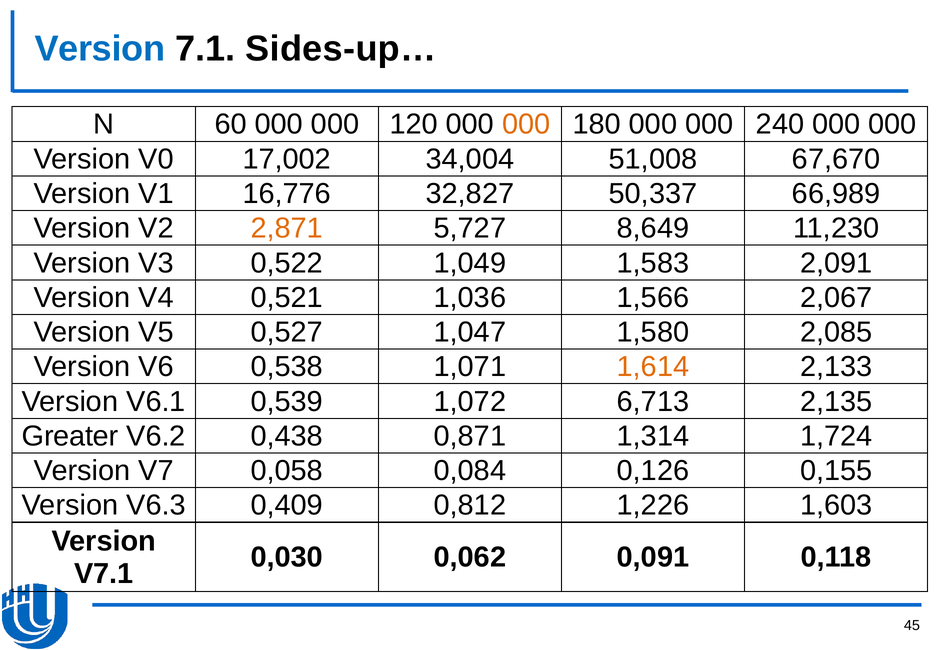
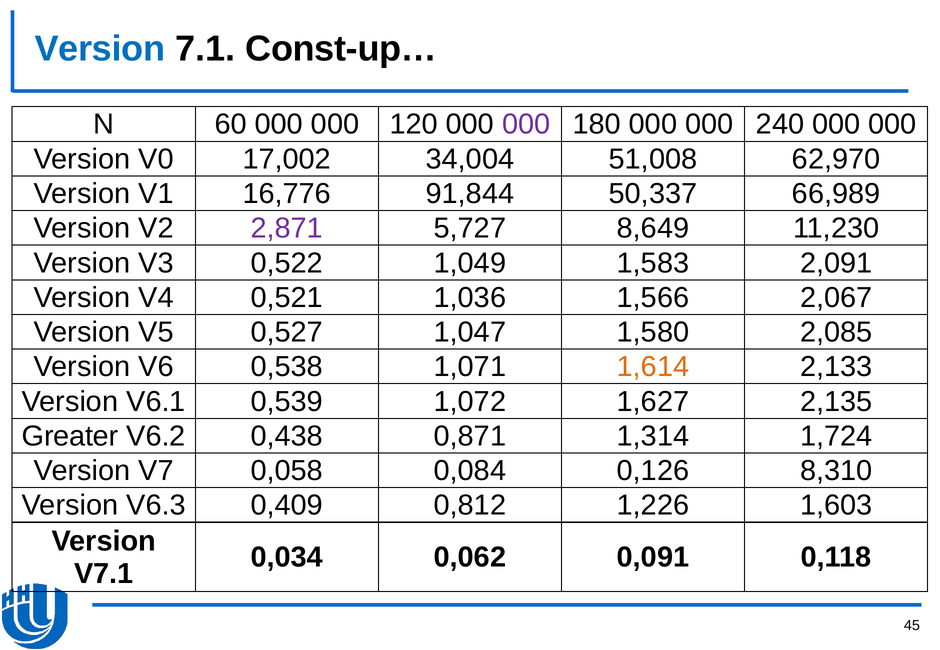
Sides-up…: Sides-up… -> Const-up…
000 at (526, 125) colour: orange -> purple
67,670: 67,670 -> 62,970
32,827: 32,827 -> 91,844
2,871 colour: orange -> purple
6,713: 6,713 -> 1,627
0,155: 0,155 -> 8,310
0,030: 0,030 -> 0,034
